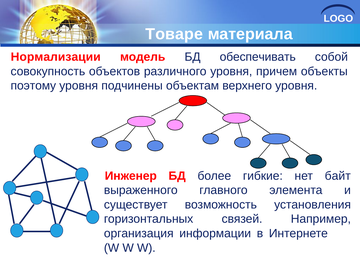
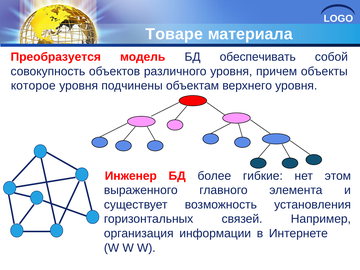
Нормализации: Нормализации -> Преобразуется
поэтому: поэтому -> которое
байт: байт -> этом
